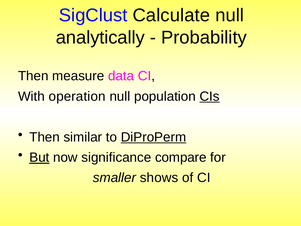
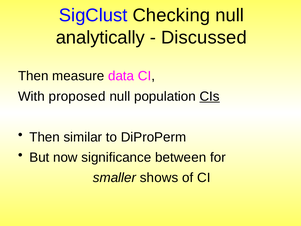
Calculate: Calculate -> Checking
Probability: Probability -> Discussed
operation: operation -> proposed
DiProPerm underline: present -> none
But underline: present -> none
compare: compare -> between
